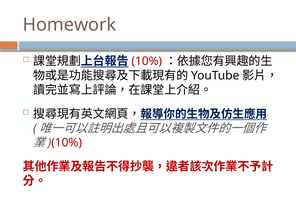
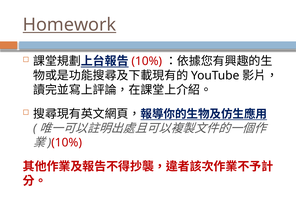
Homework underline: none -> present
